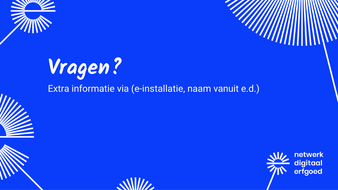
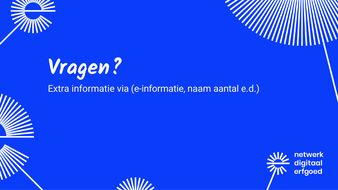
e-installatie: e-installatie -> e-informatie
vanuit: vanuit -> aantal
